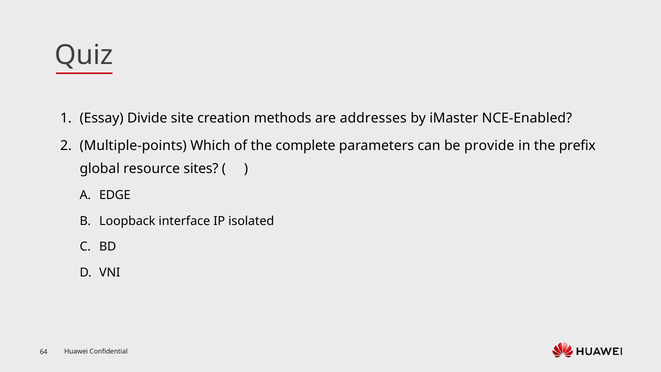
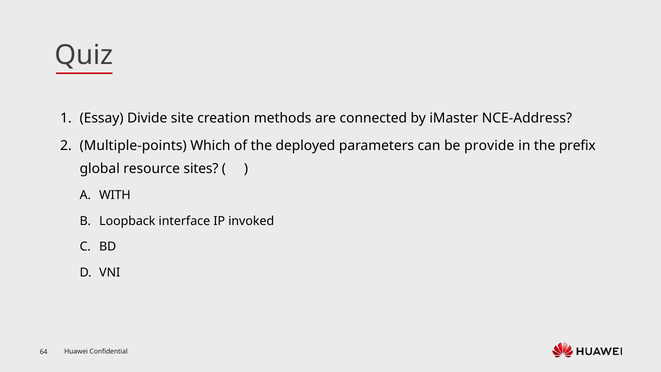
addresses: addresses -> connected
NCE-Enabled: NCE-Enabled -> NCE-Address
complete: complete -> deployed
EDGE: EDGE -> WITH
isolated: isolated -> invoked
